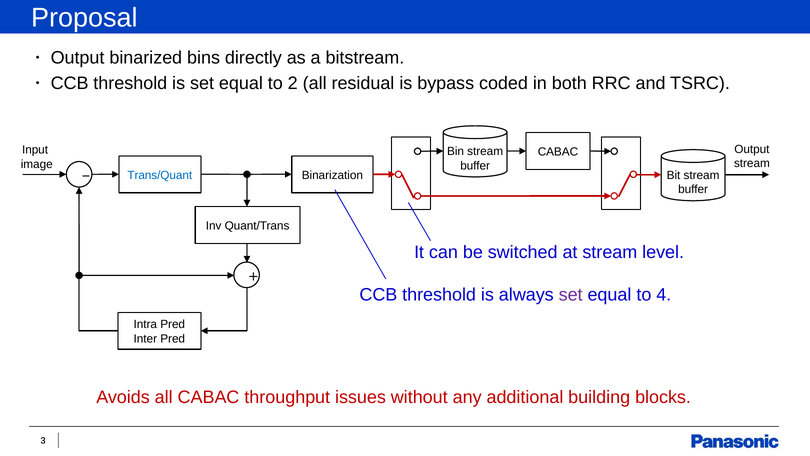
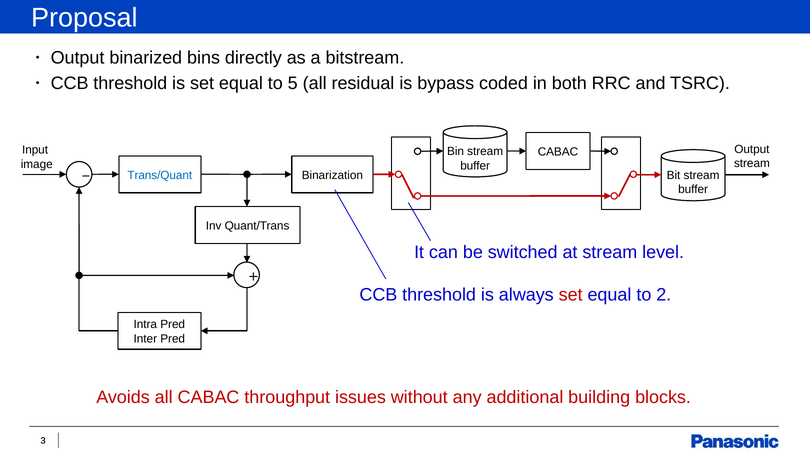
2: 2 -> 5
set at (571, 294) colour: purple -> red
4: 4 -> 2
